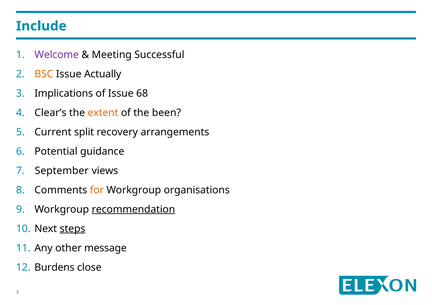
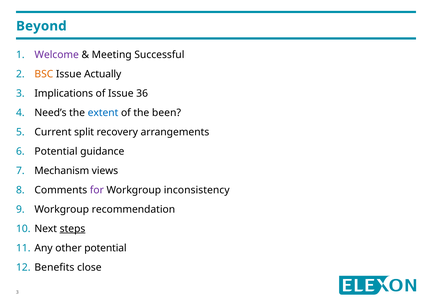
Include: Include -> Beyond
68: 68 -> 36
Clear’s: Clear’s -> Need’s
extent colour: orange -> blue
September: September -> Mechanism
for colour: orange -> purple
organisations: organisations -> inconsistency
recommendation underline: present -> none
other message: message -> potential
Burdens: Burdens -> Benefits
